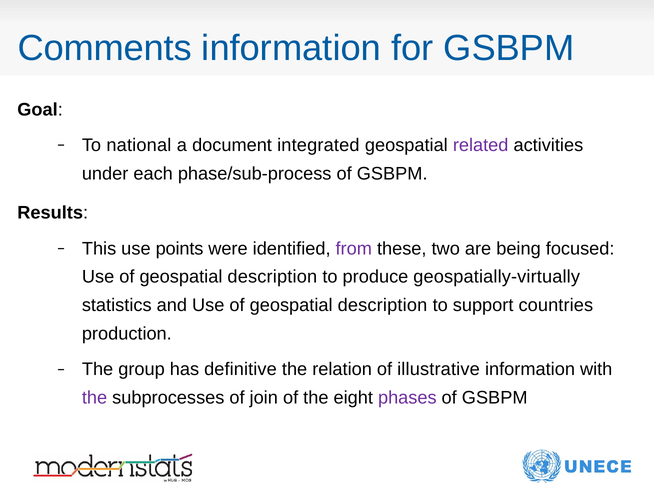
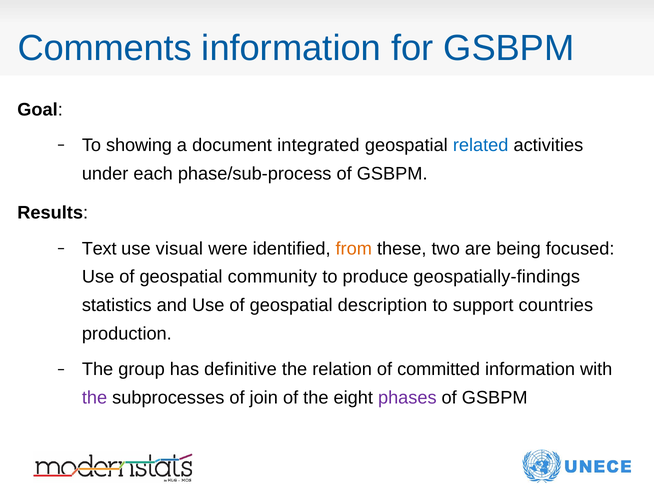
national: national -> showing
related colour: purple -> blue
This: This -> Text
points: points -> visual
from colour: purple -> orange
description at (272, 277): description -> community
geospatially-virtually: geospatially-virtually -> geospatially-findings
illustrative: illustrative -> committed
